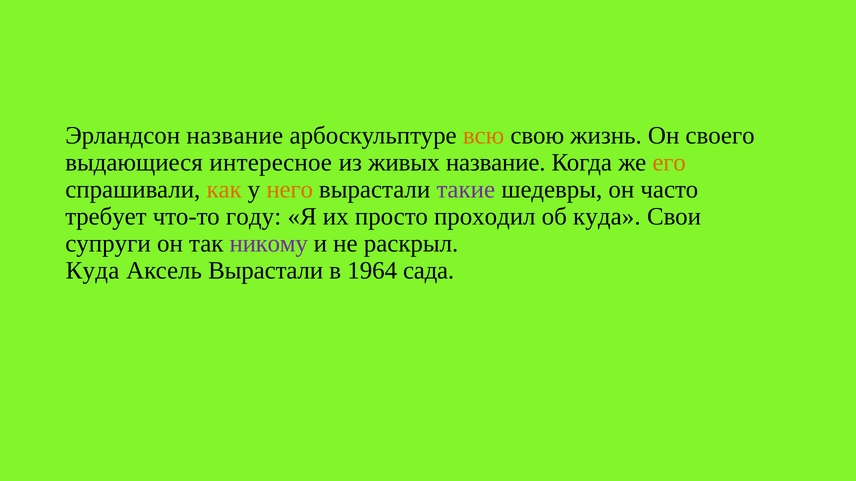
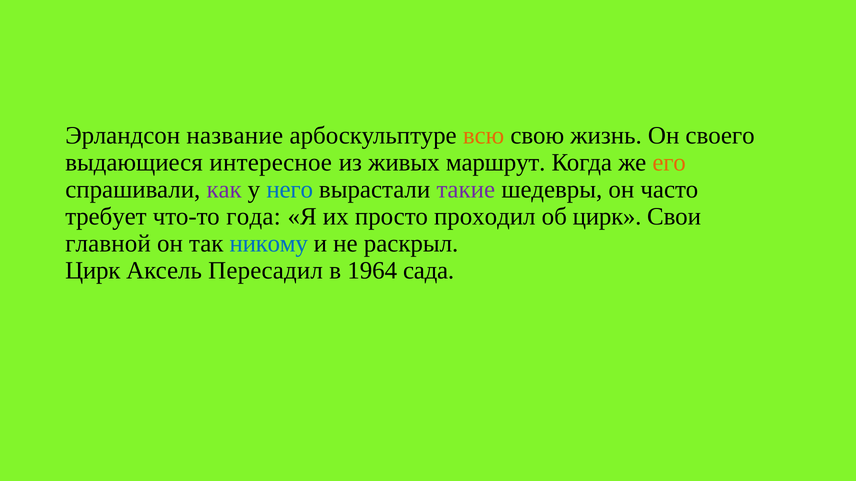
живых название: название -> маршрут
как colour: orange -> purple
него colour: orange -> blue
году: году -> года
об куда: куда -> цирк
супруги: супруги -> главной
никому colour: purple -> blue
Куда at (93, 271): Куда -> Цирк
Аксель Вырастали: Вырастали -> Пересадил
